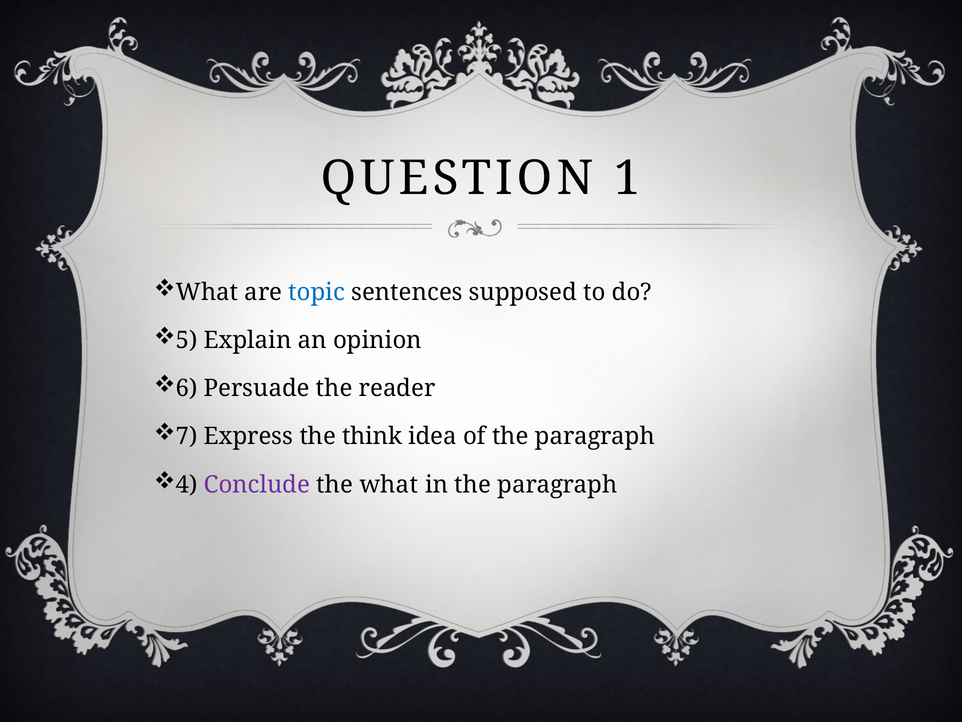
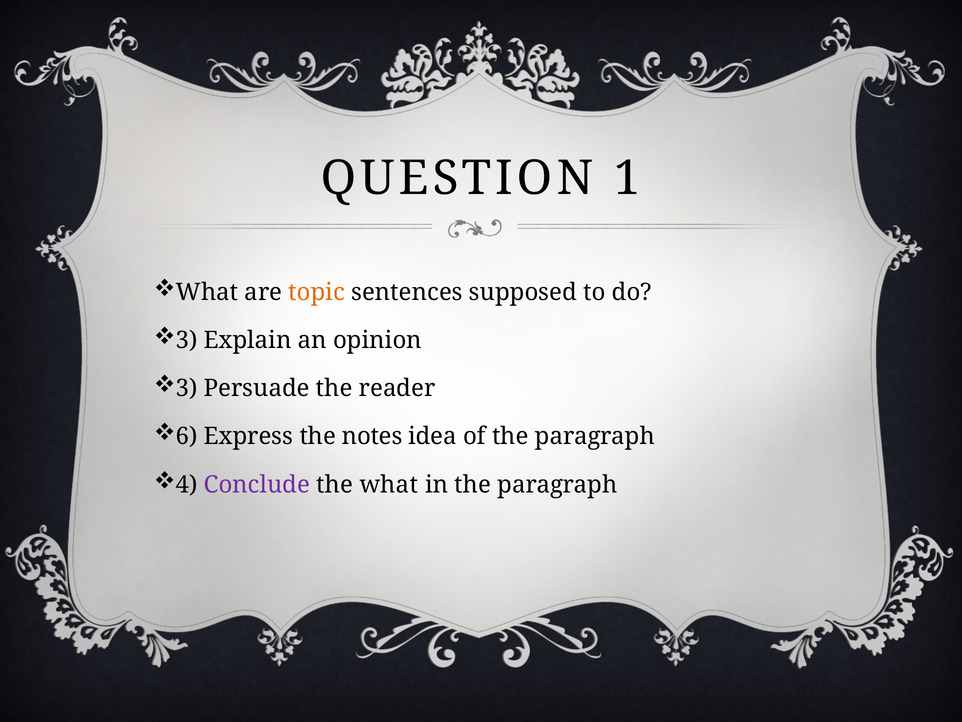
topic colour: blue -> orange
5 at (187, 340): 5 -> 3
6 at (187, 388): 6 -> 3
7: 7 -> 6
think: think -> notes
